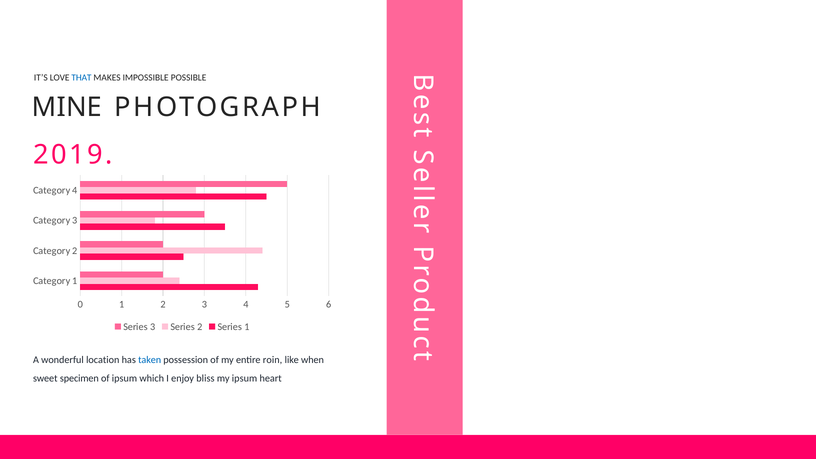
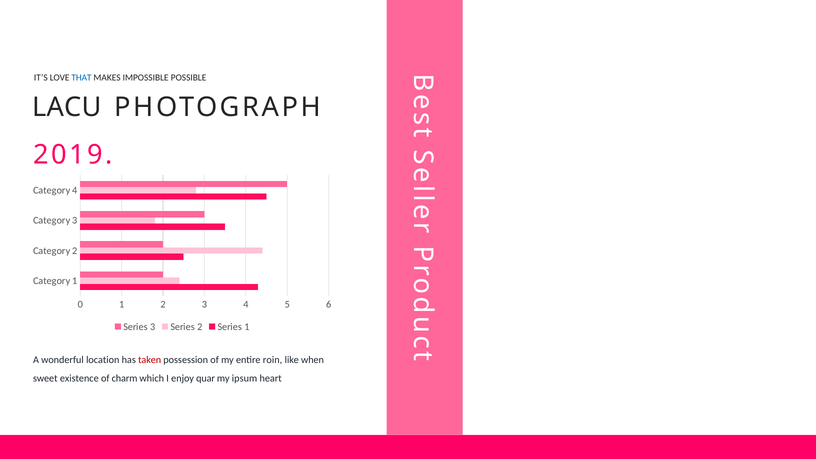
MINE: MINE -> LACU
taken colour: blue -> red
specimen: specimen -> existence
of ipsum: ipsum -> charm
bliss: bliss -> quar
